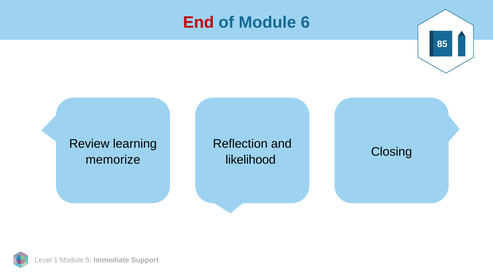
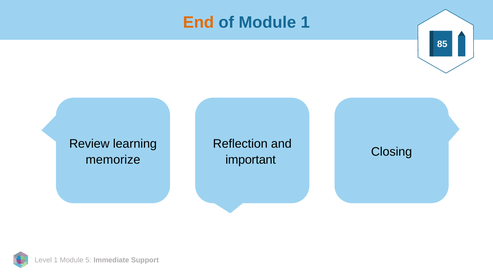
End colour: red -> orange
Module 6: 6 -> 1
likelihood: likelihood -> important
